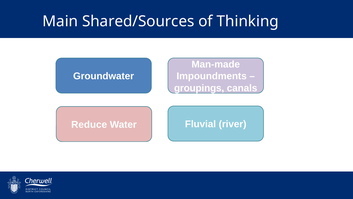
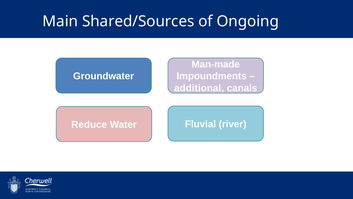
Thinking: Thinking -> Ongoing
groupings: groupings -> additional
